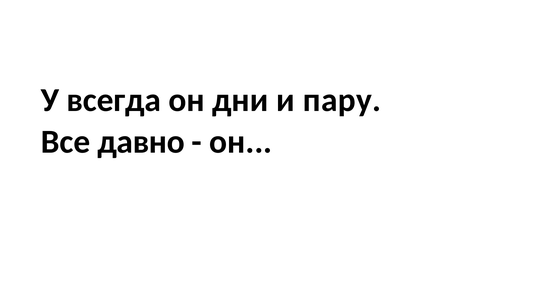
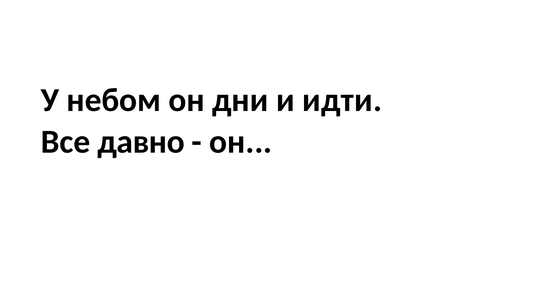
всегда: всегда -> небом
пару: пару -> идти
